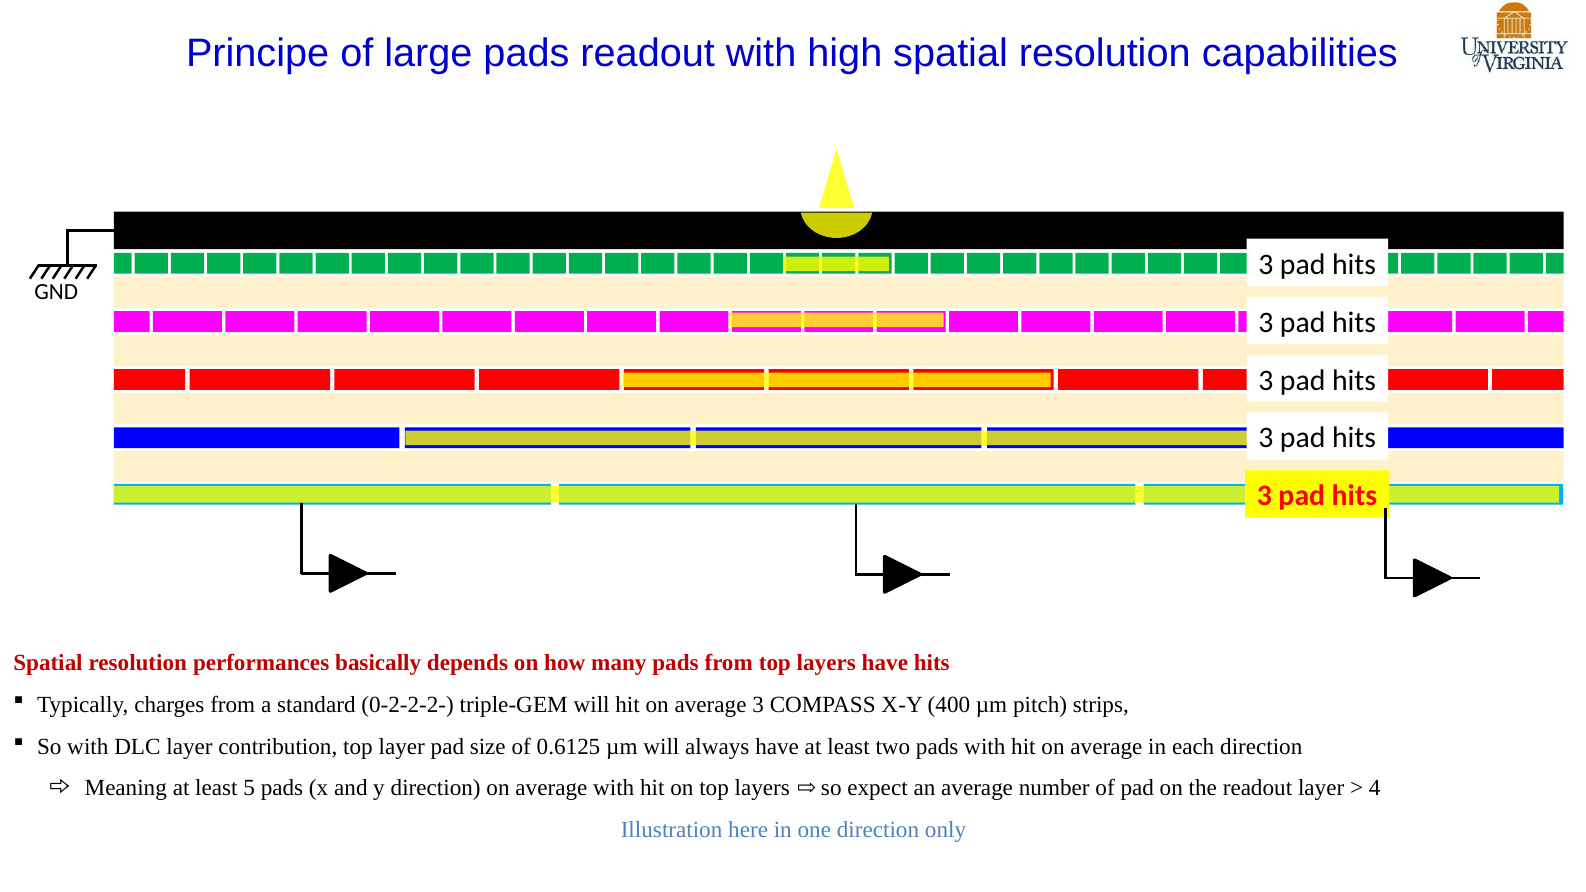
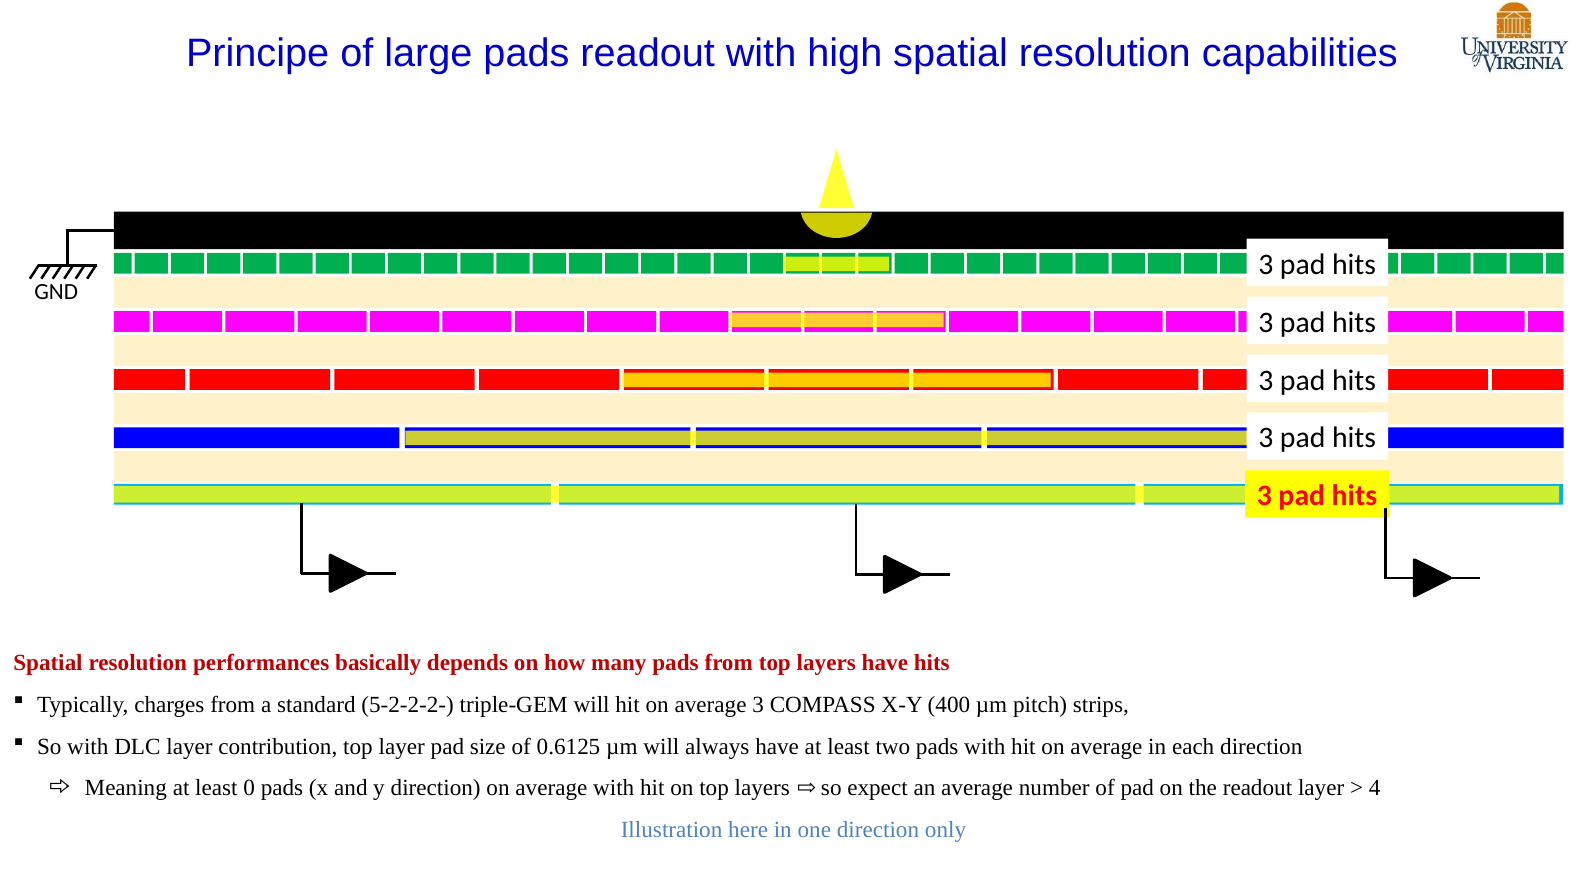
0-2-2-2-: 0-2-2-2- -> 5-2-2-2-
5: 5 -> 0
